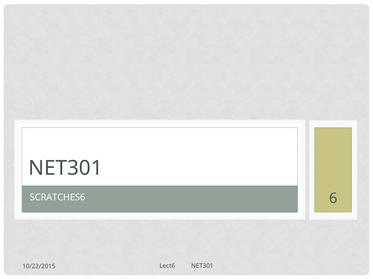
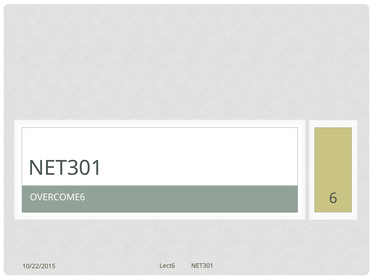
SCRATCHES6: SCRATCHES6 -> OVERCOME6
